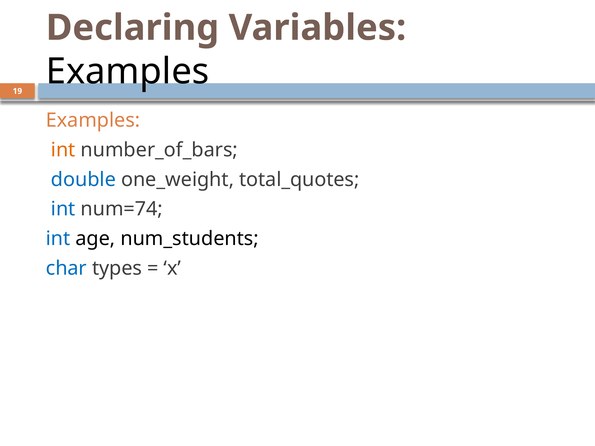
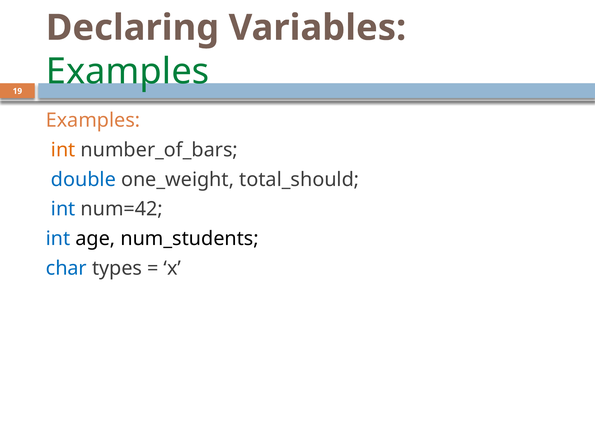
Examples at (128, 71) colour: black -> green
total_quotes: total_quotes -> total_should
num=74: num=74 -> num=42
